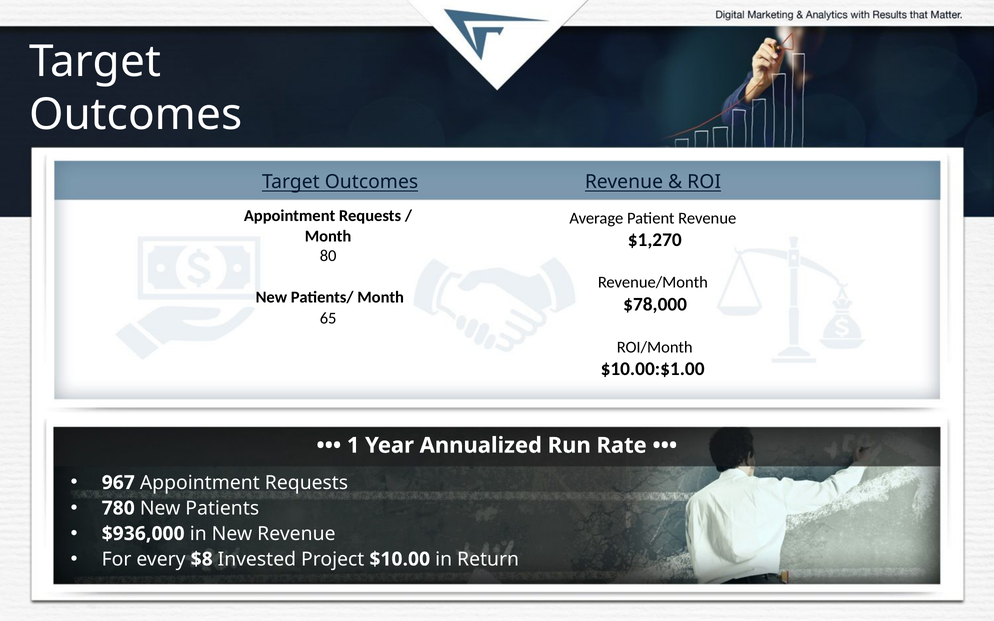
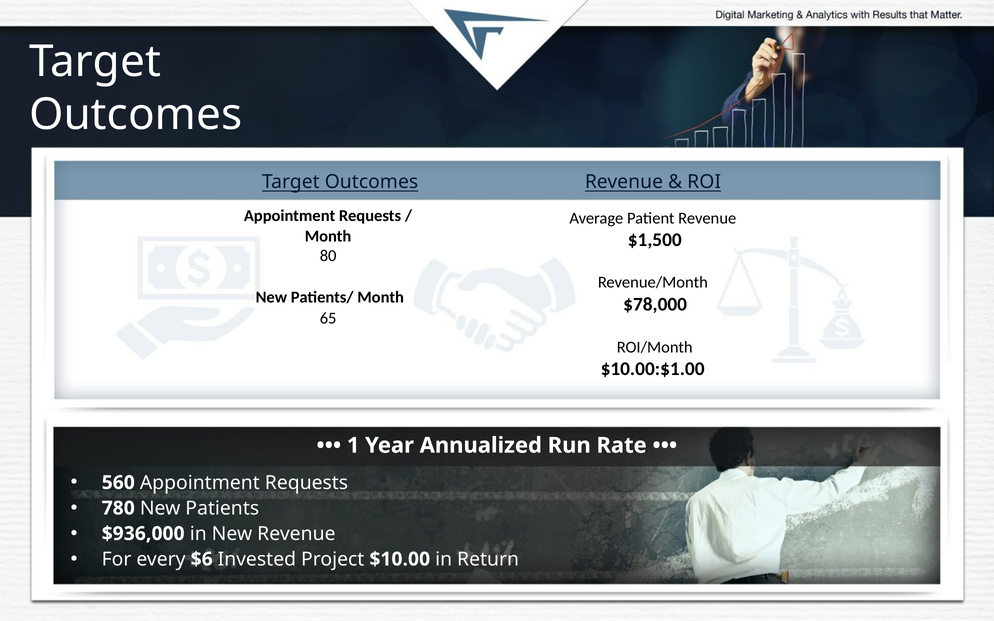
$1,270: $1,270 -> $1,500
967: 967 -> 560
$8: $8 -> $6
